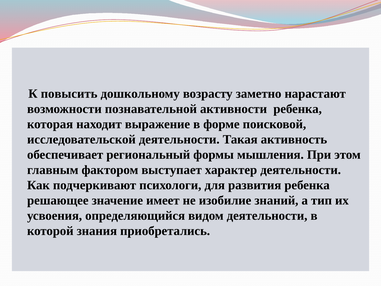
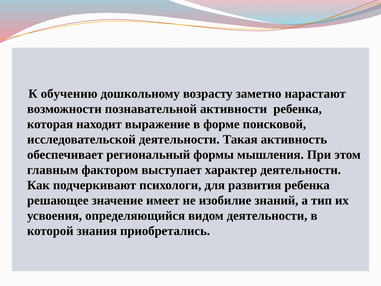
повысить: повысить -> обучению
